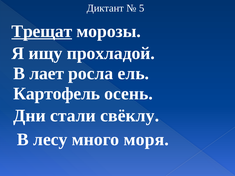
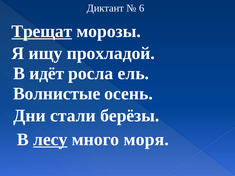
5: 5 -> 6
лает: лает -> идёт
Картофель: Картофель -> Волнистые
свёклу: свёклу -> берёзы
лесу underline: none -> present
